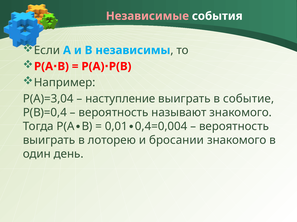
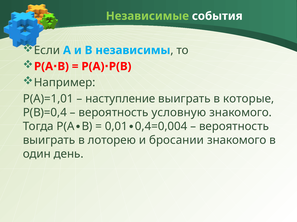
Независимые colour: pink -> light green
Р(А)=3,04: Р(А)=3,04 -> Р(А)=1,01
событие: событие -> которые
называют: называют -> условную
